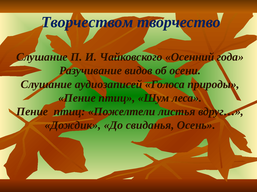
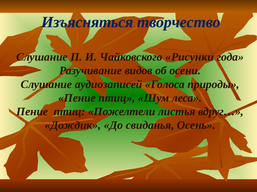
Творчеством: Творчеством -> Изъясняться
Осенний: Осенний -> Рисунки
